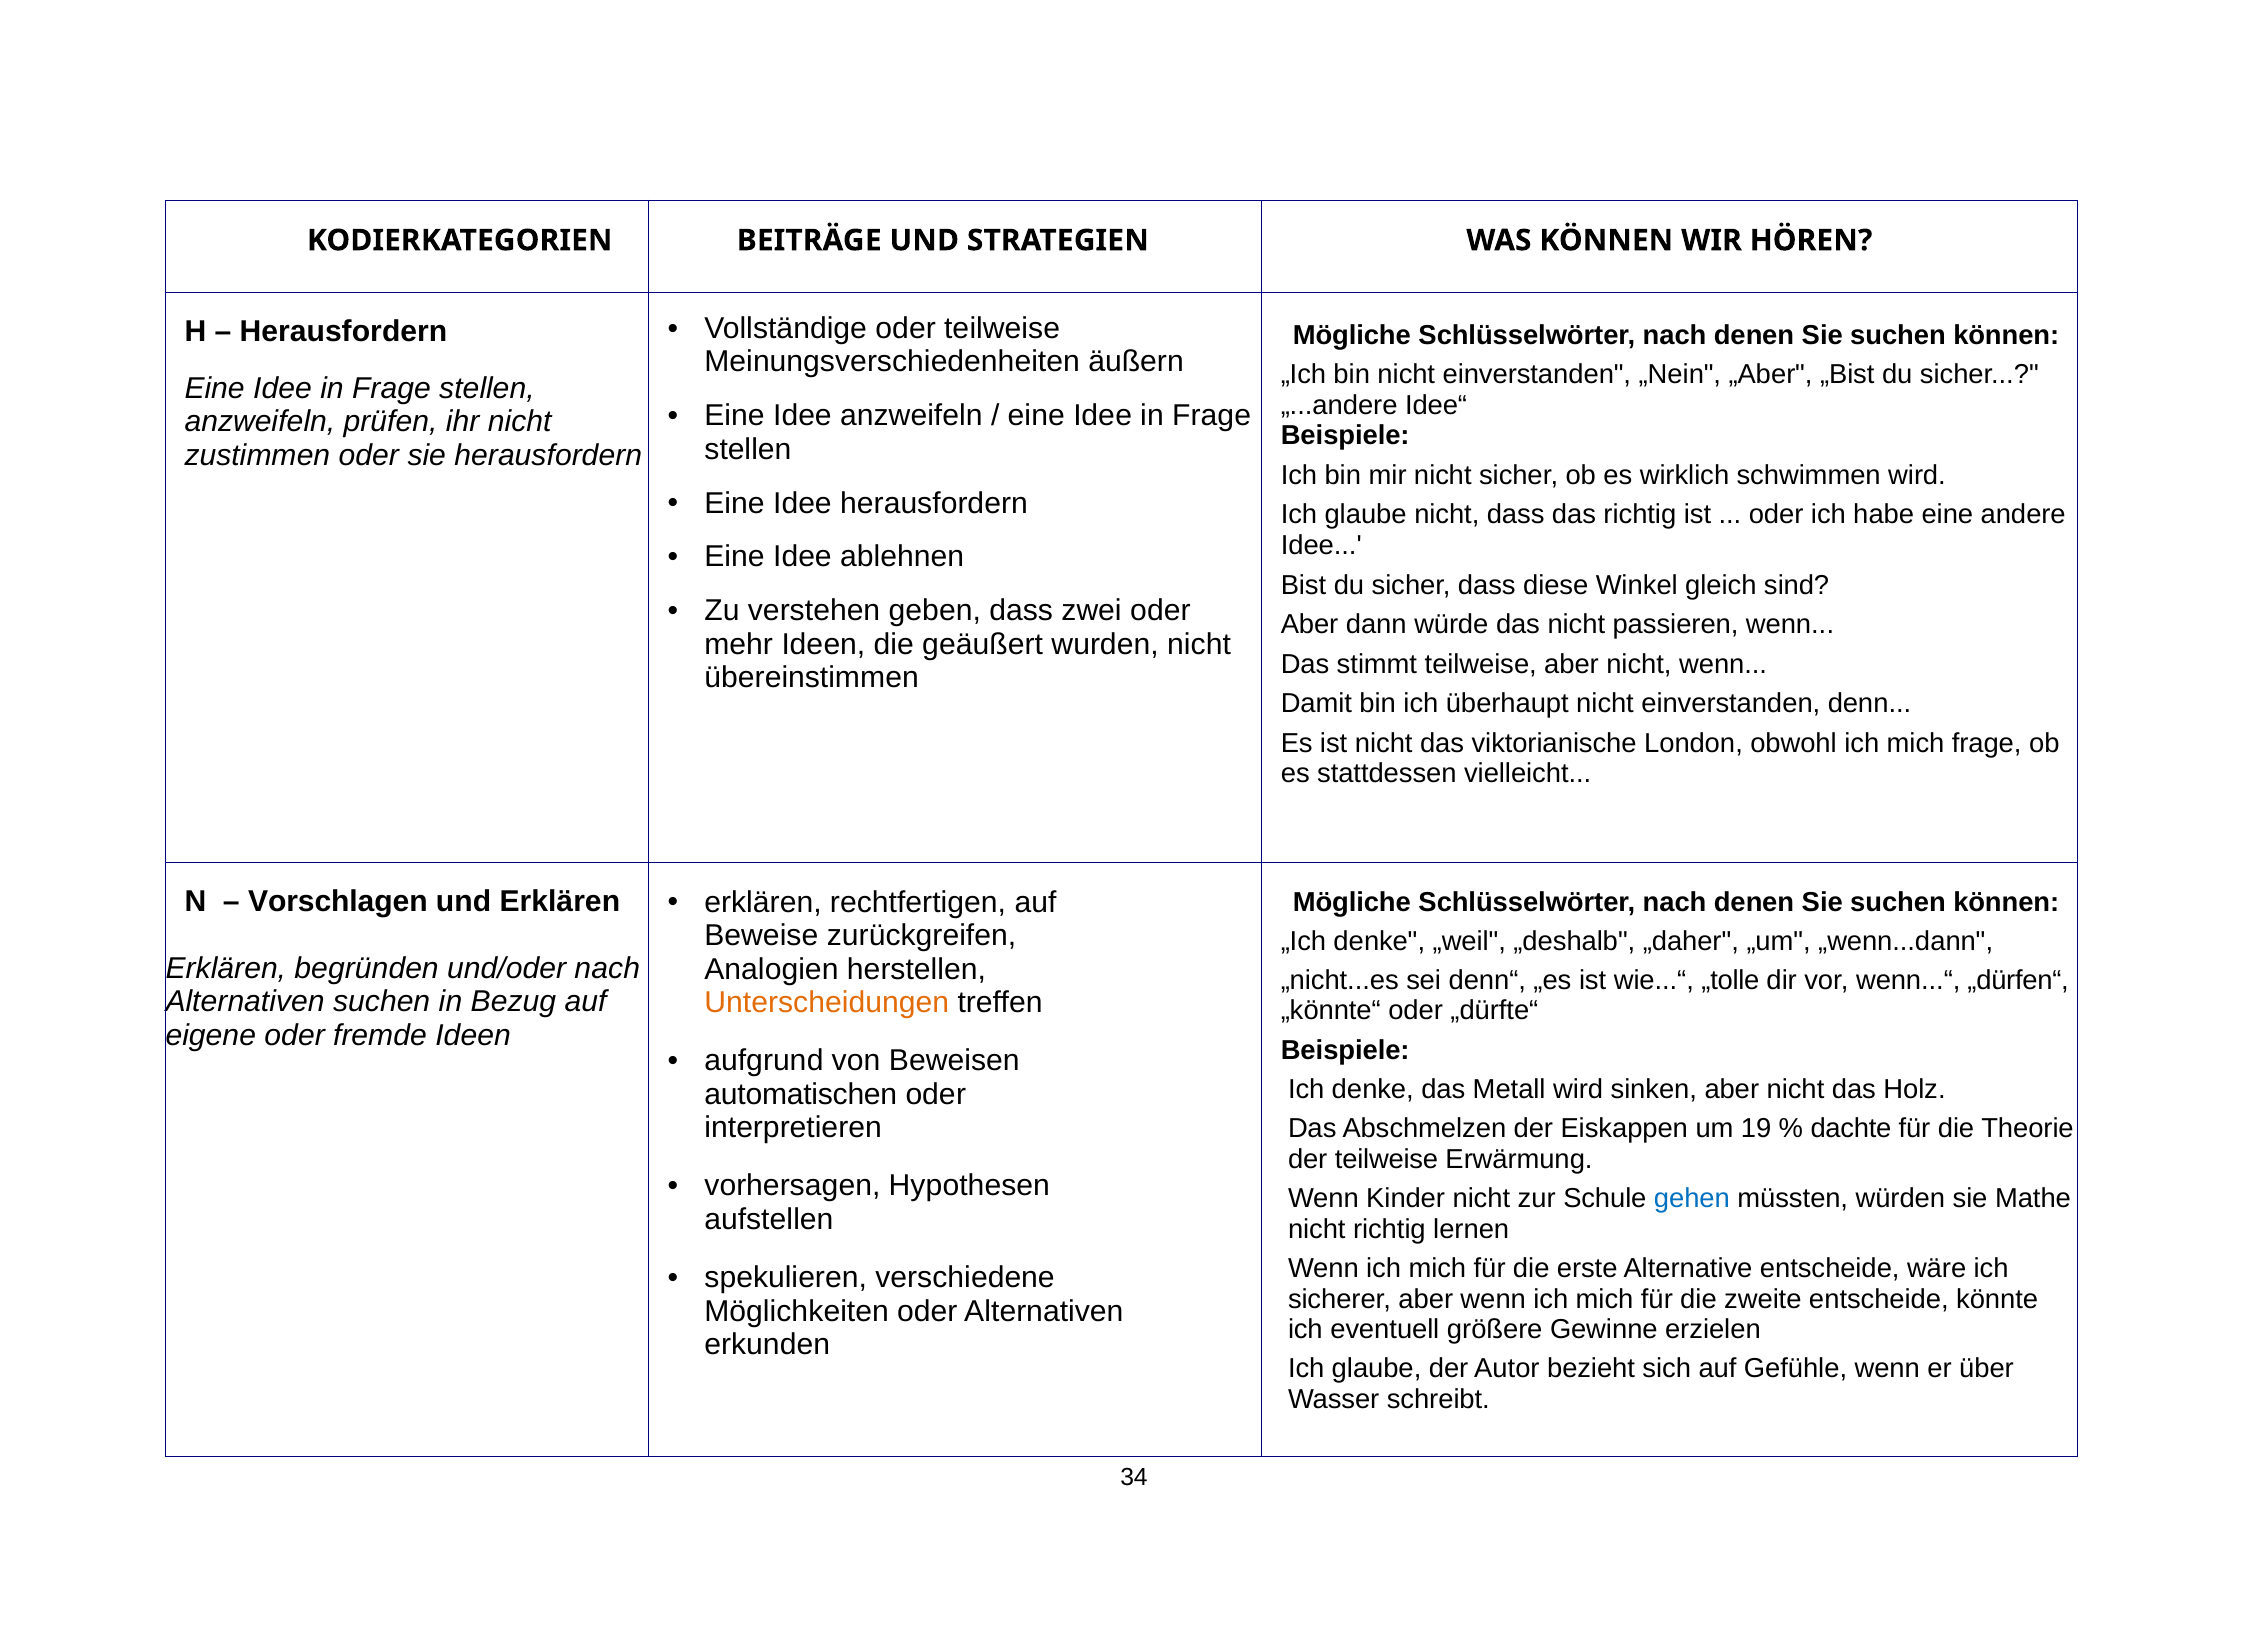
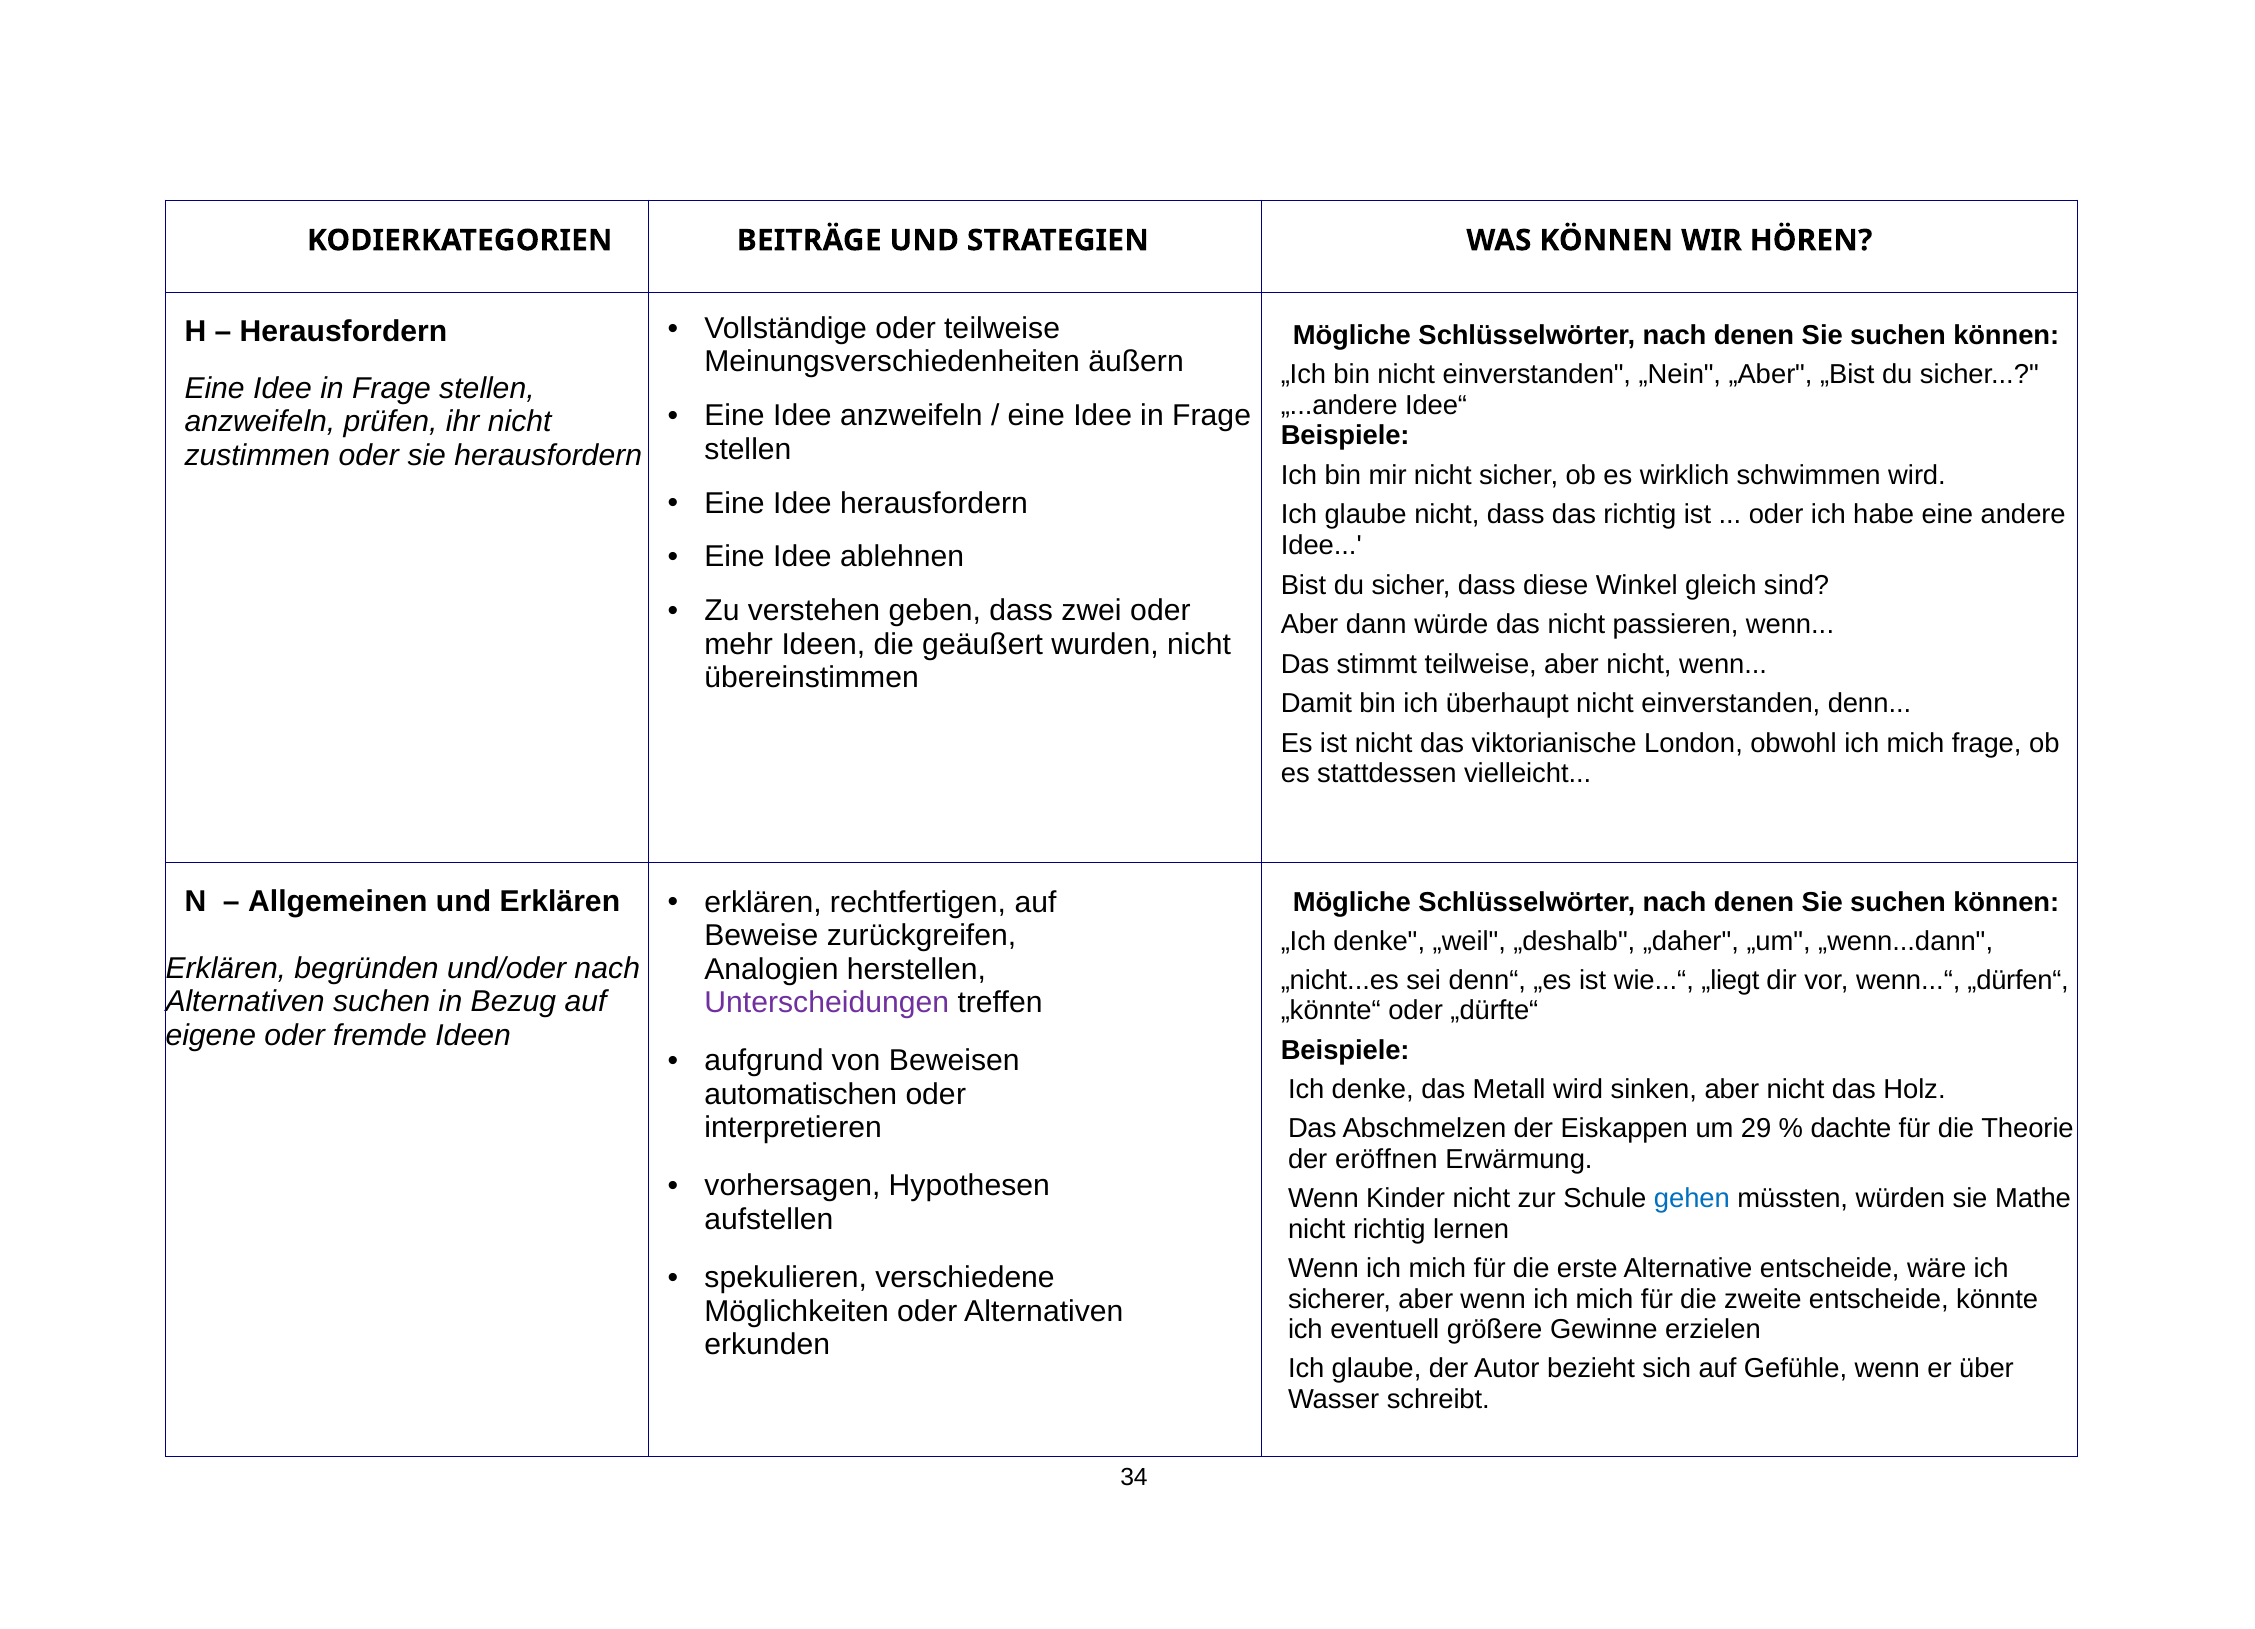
Vorschlagen: Vorschlagen -> Allgemeinen
„tolle: „tolle -> „liegt
Unterscheidungen colour: orange -> purple
19: 19 -> 29
der teilweise: teilweise -> eröffnen
